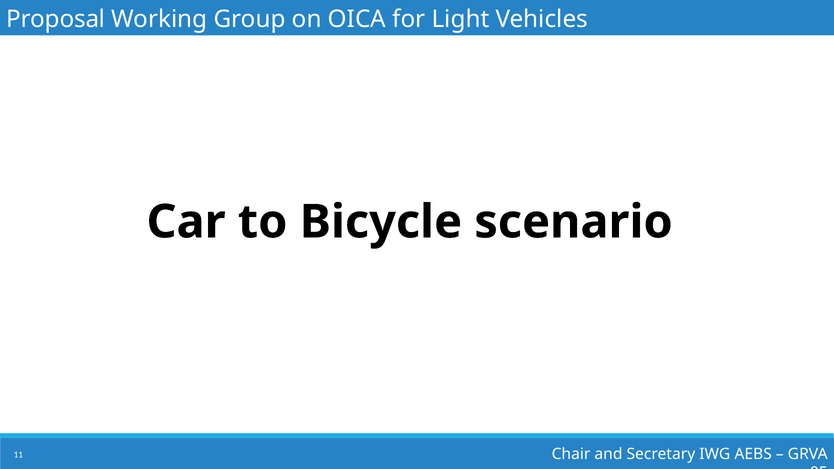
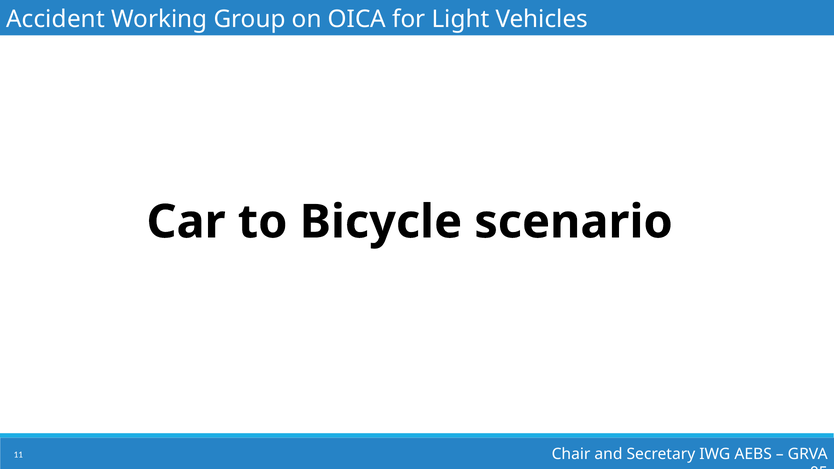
Proposal: Proposal -> Accident
